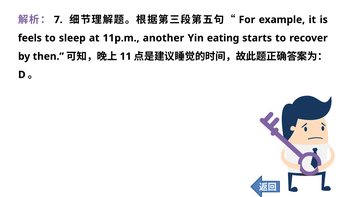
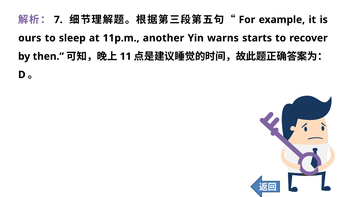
feels: feels -> ours
eating: eating -> warns
